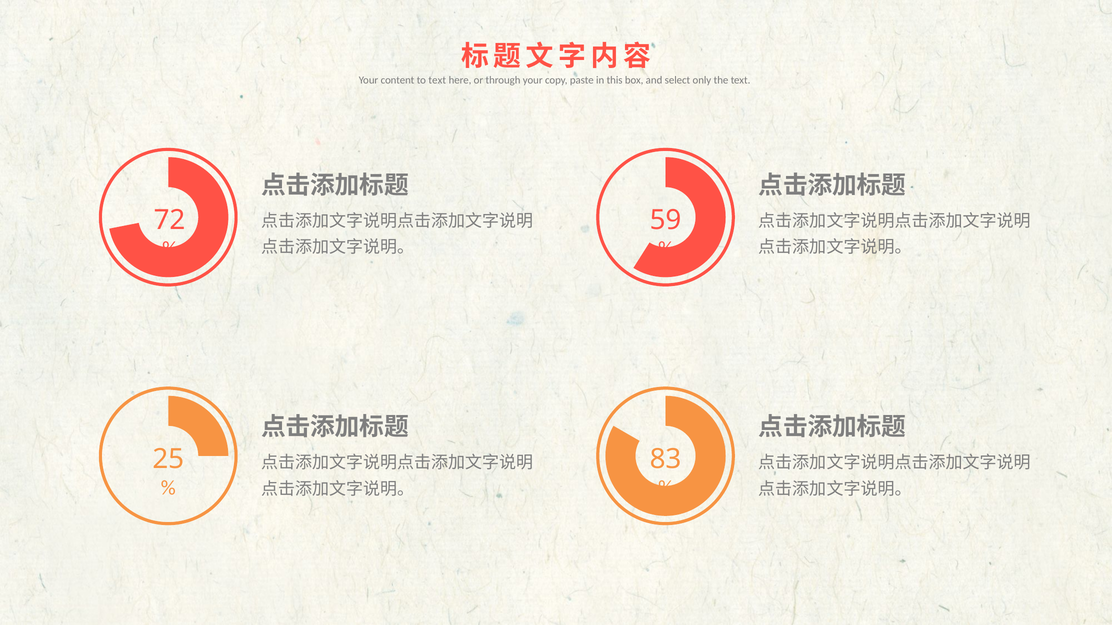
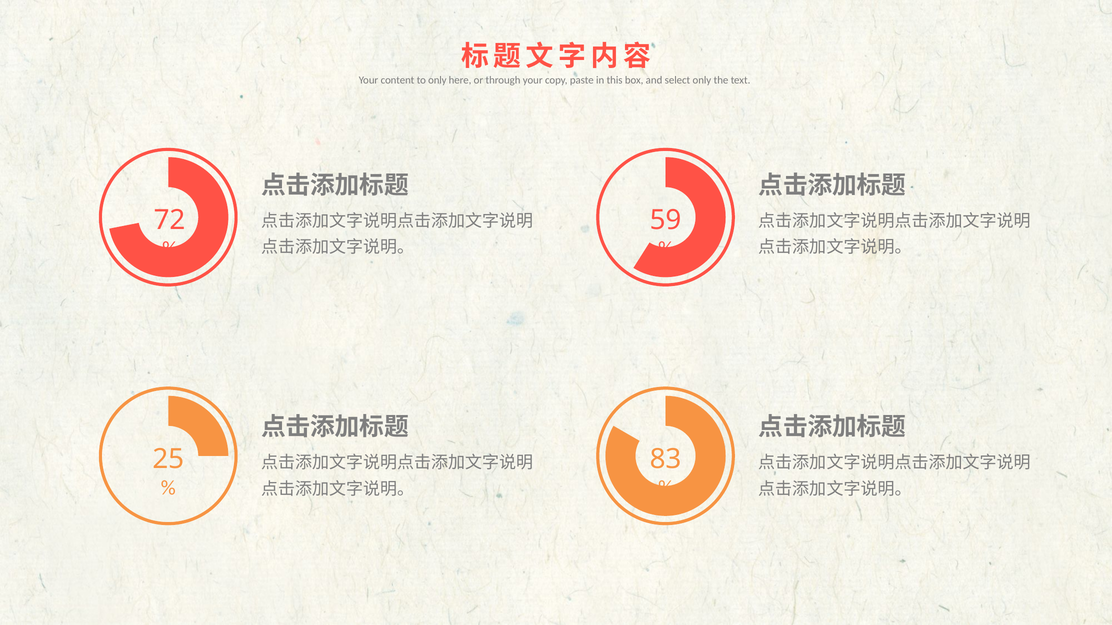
to text: text -> only
